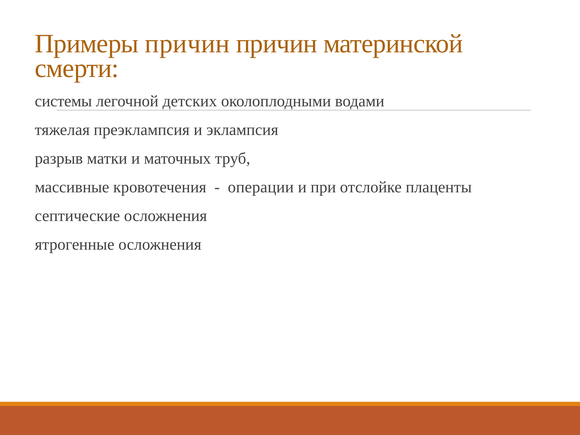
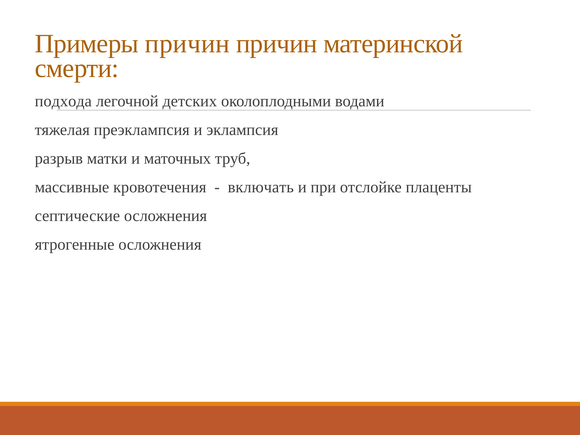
системы: системы -> подхода
операции: операции -> включать
